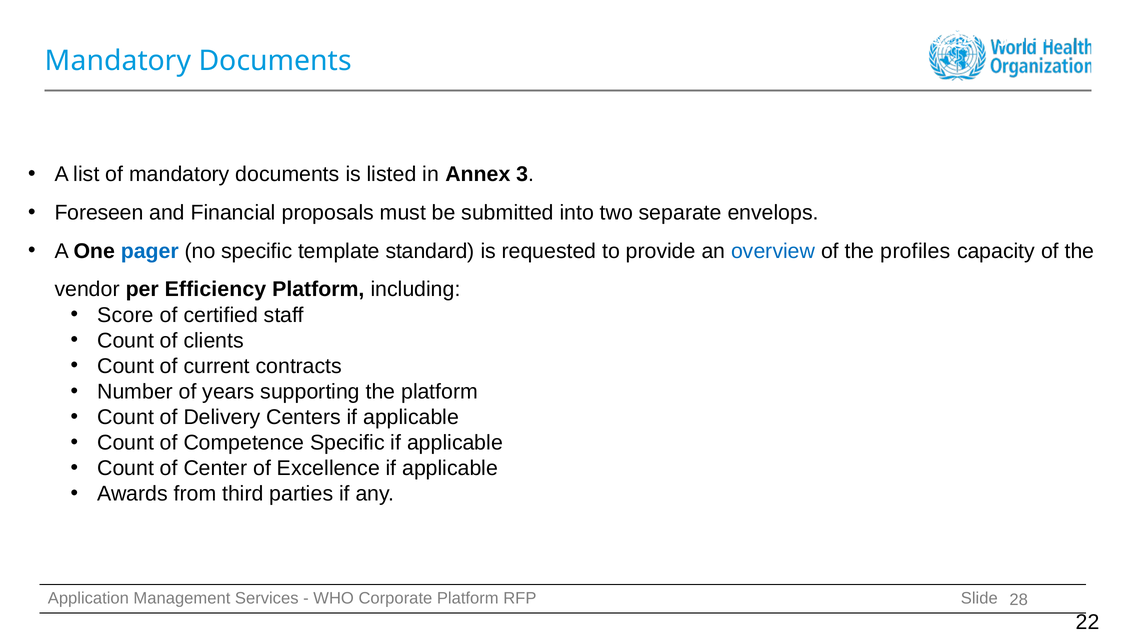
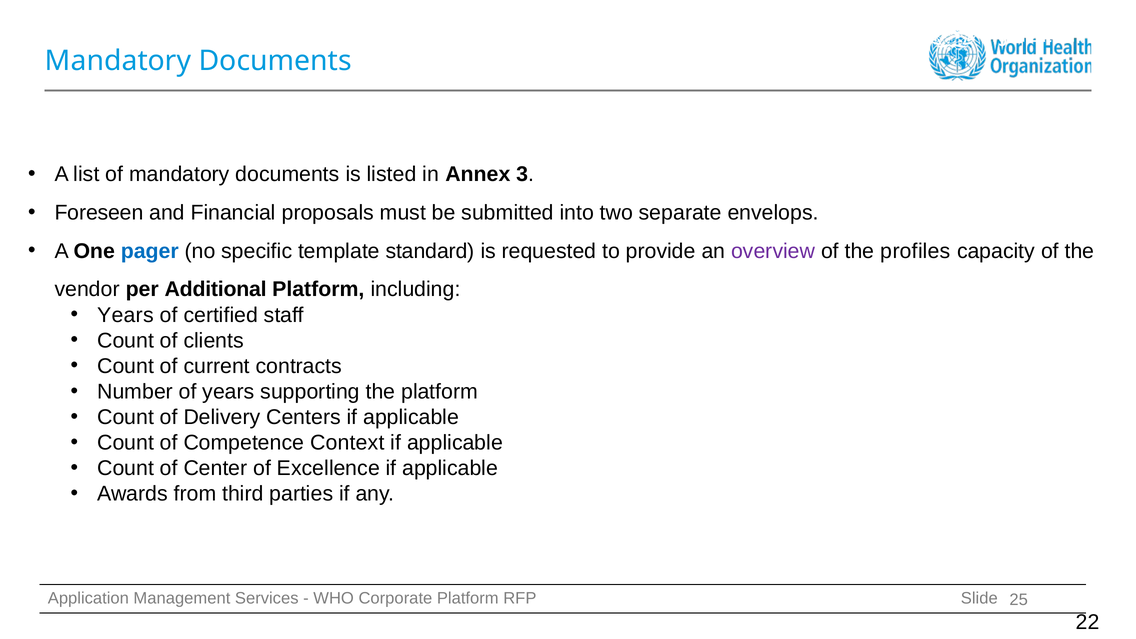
overview colour: blue -> purple
Efficiency: Efficiency -> Additional
Score at (125, 315): Score -> Years
Competence Specific: Specific -> Context
28: 28 -> 25
